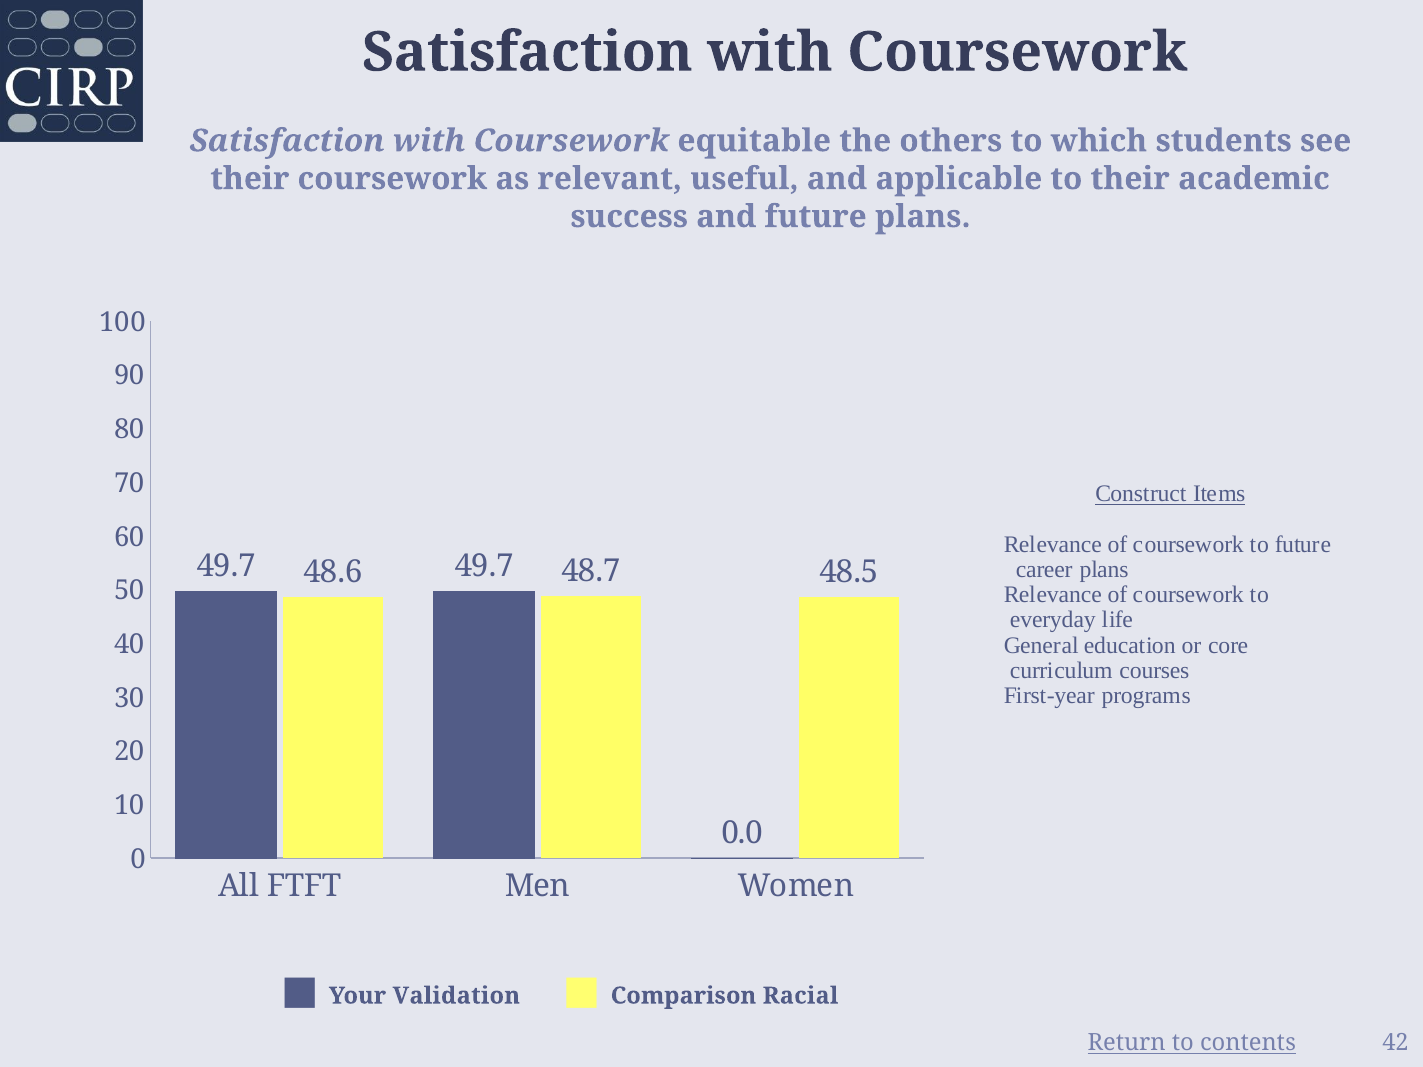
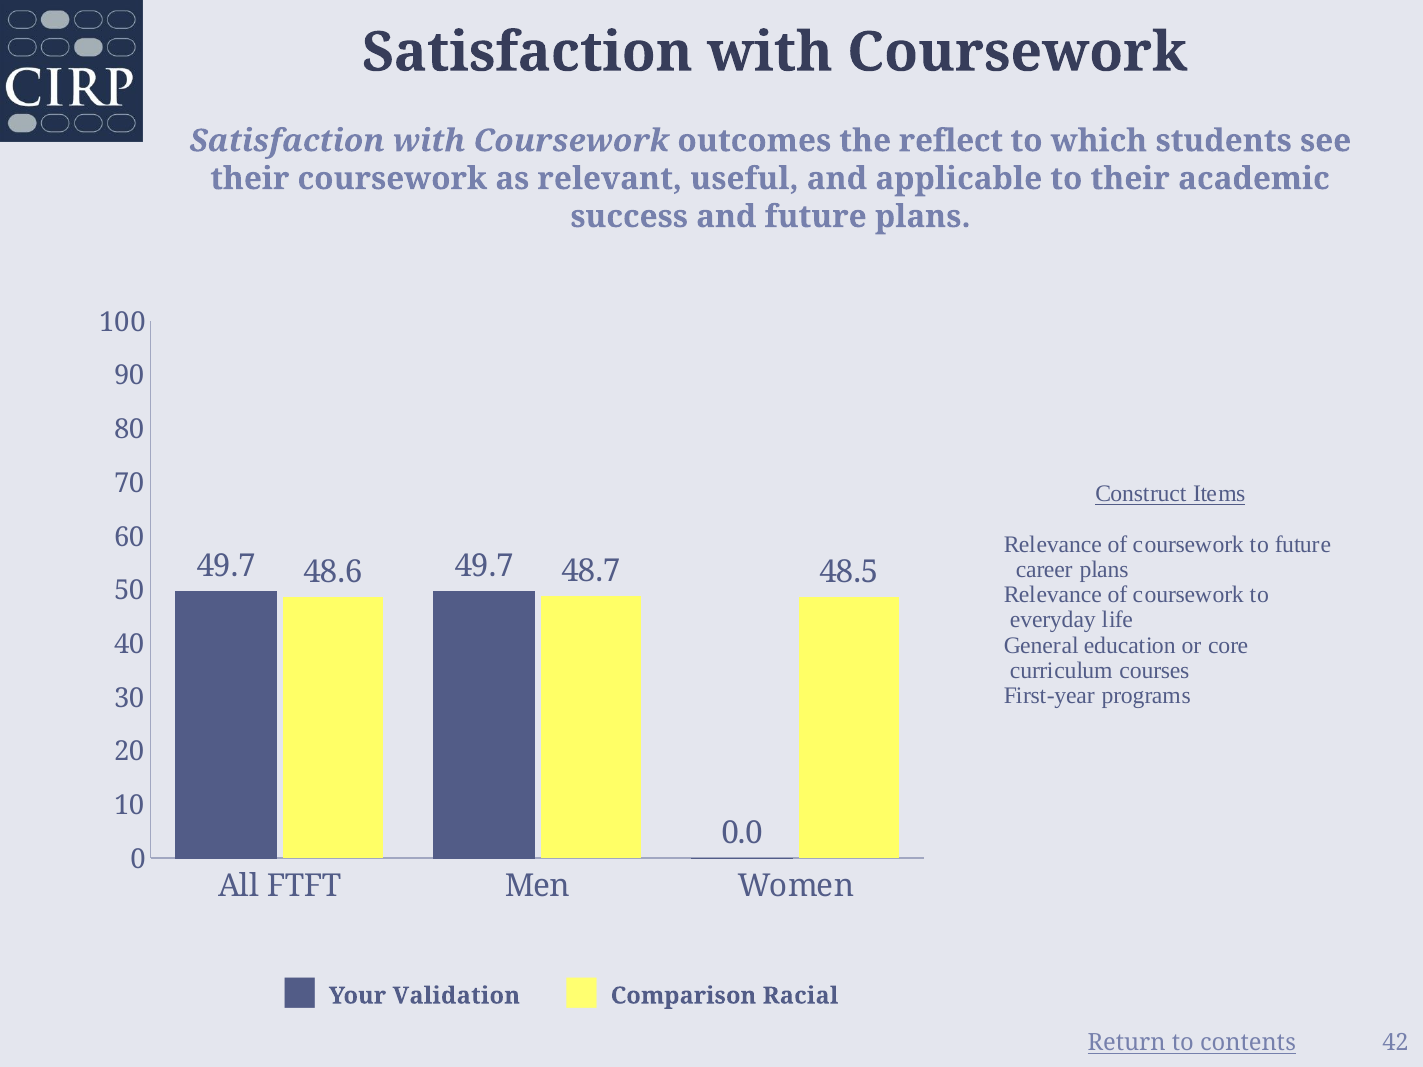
equitable: equitable -> outcomes
others: others -> reflect
